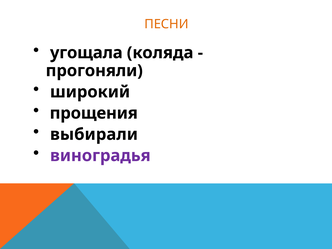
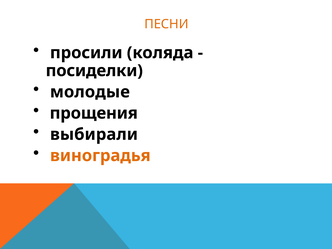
угощала: угощала -> просили
прогоняли: прогоняли -> посиделки
широкий: широкий -> молодые
виноградья colour: purple -> orange
